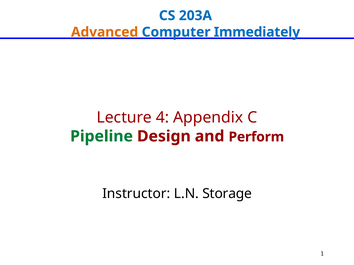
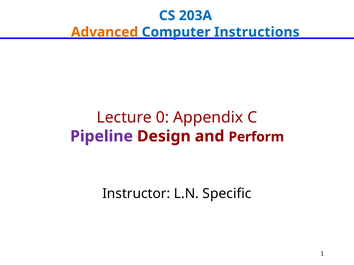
Immediately: Immediately -> Instructions
4: 4 -> 0
Pipeline colour: green -> purple
Storage: Storage -> Specific
